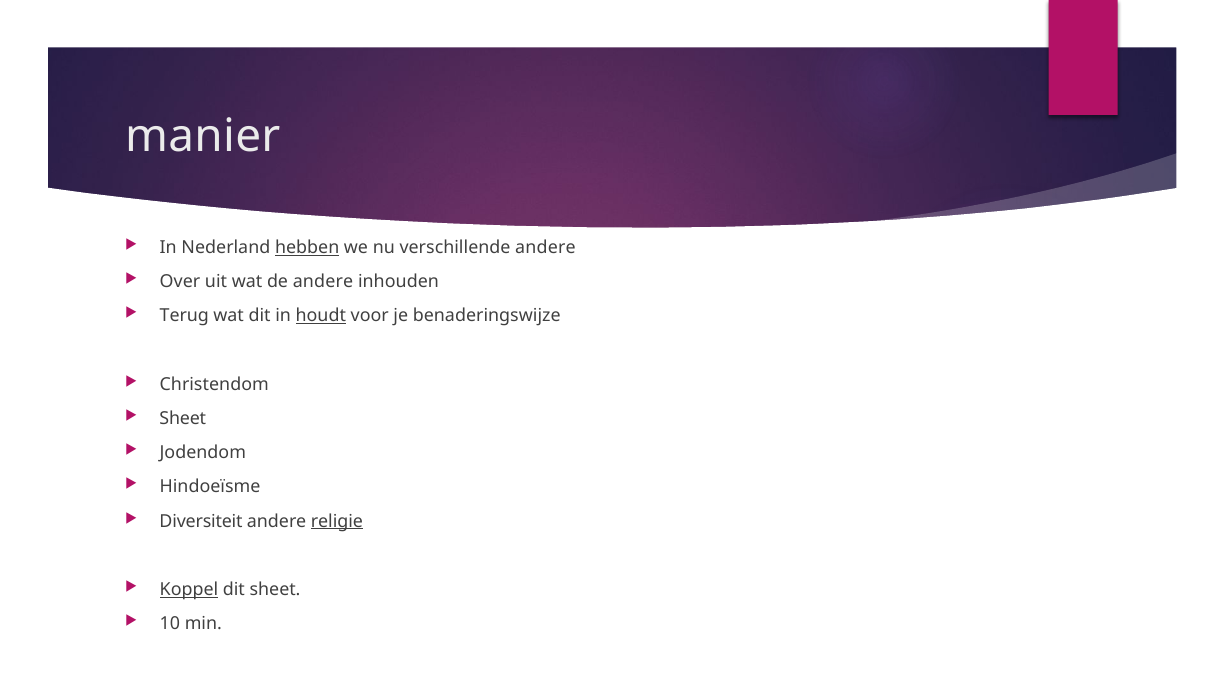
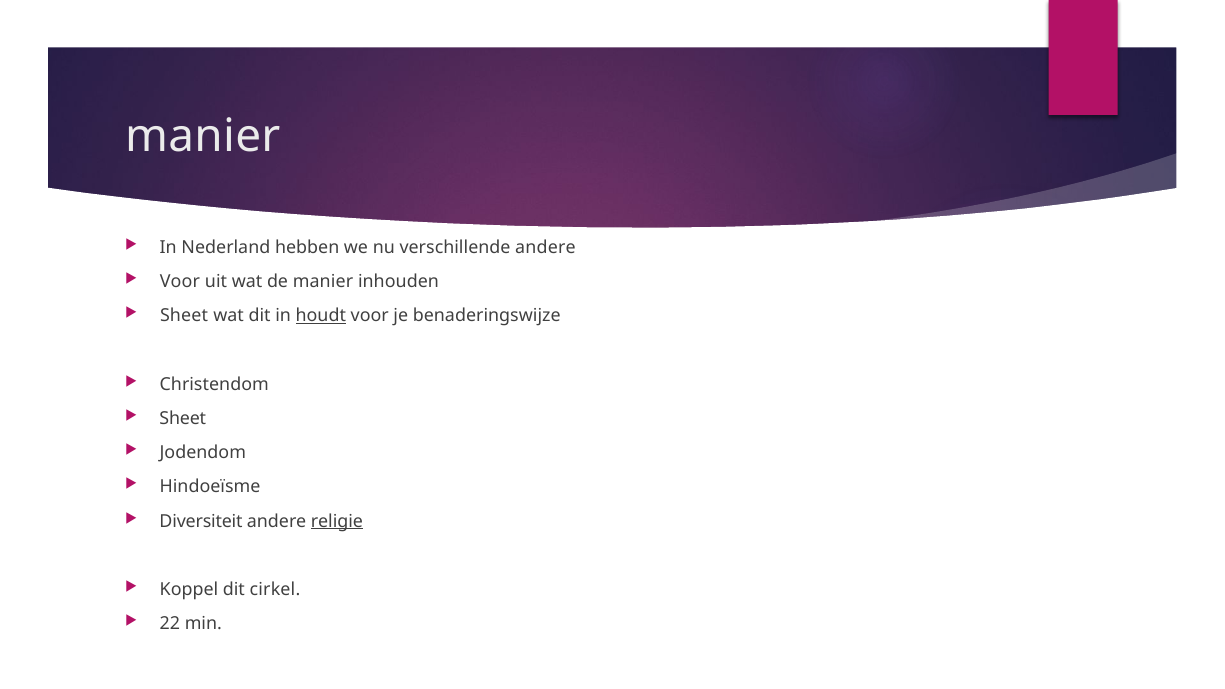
hebben underline: present -> none
Over at (180, 282): Over -> Voor
de andere: andere -> manier
Terug at (184, 316): Terug -> Sheet
Koppel underline: present -> none
dit sheet: sheet -> cirkel
10: 10 -> 22
